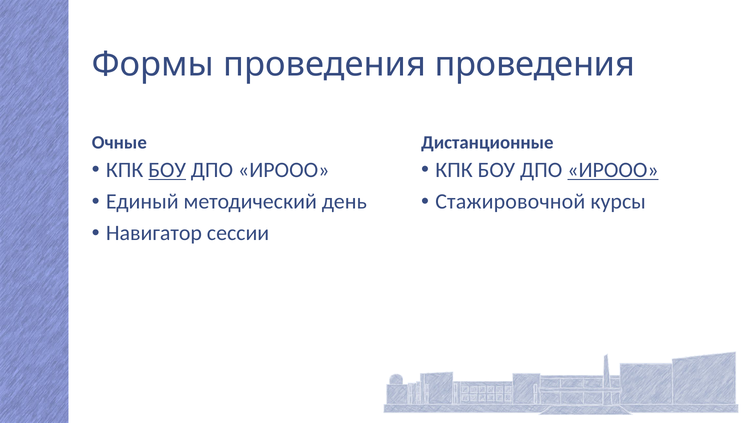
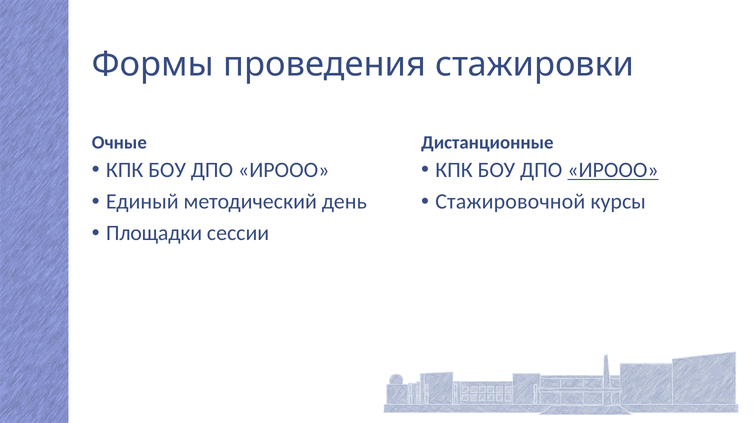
проведения проведения: проведения -> стажировки
БОУ at (167, 170) underline: present -> none
Навигатор: Навигатор -> Площадки
